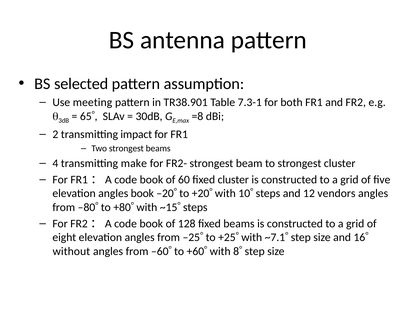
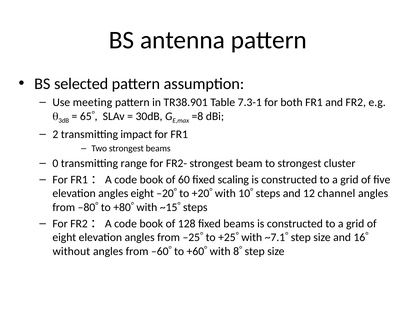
4: 4 -> 0
make: make -> range
fixed cluster: cluster -> scaling
angles book: book -> eight
vendors: vendors -> channel
